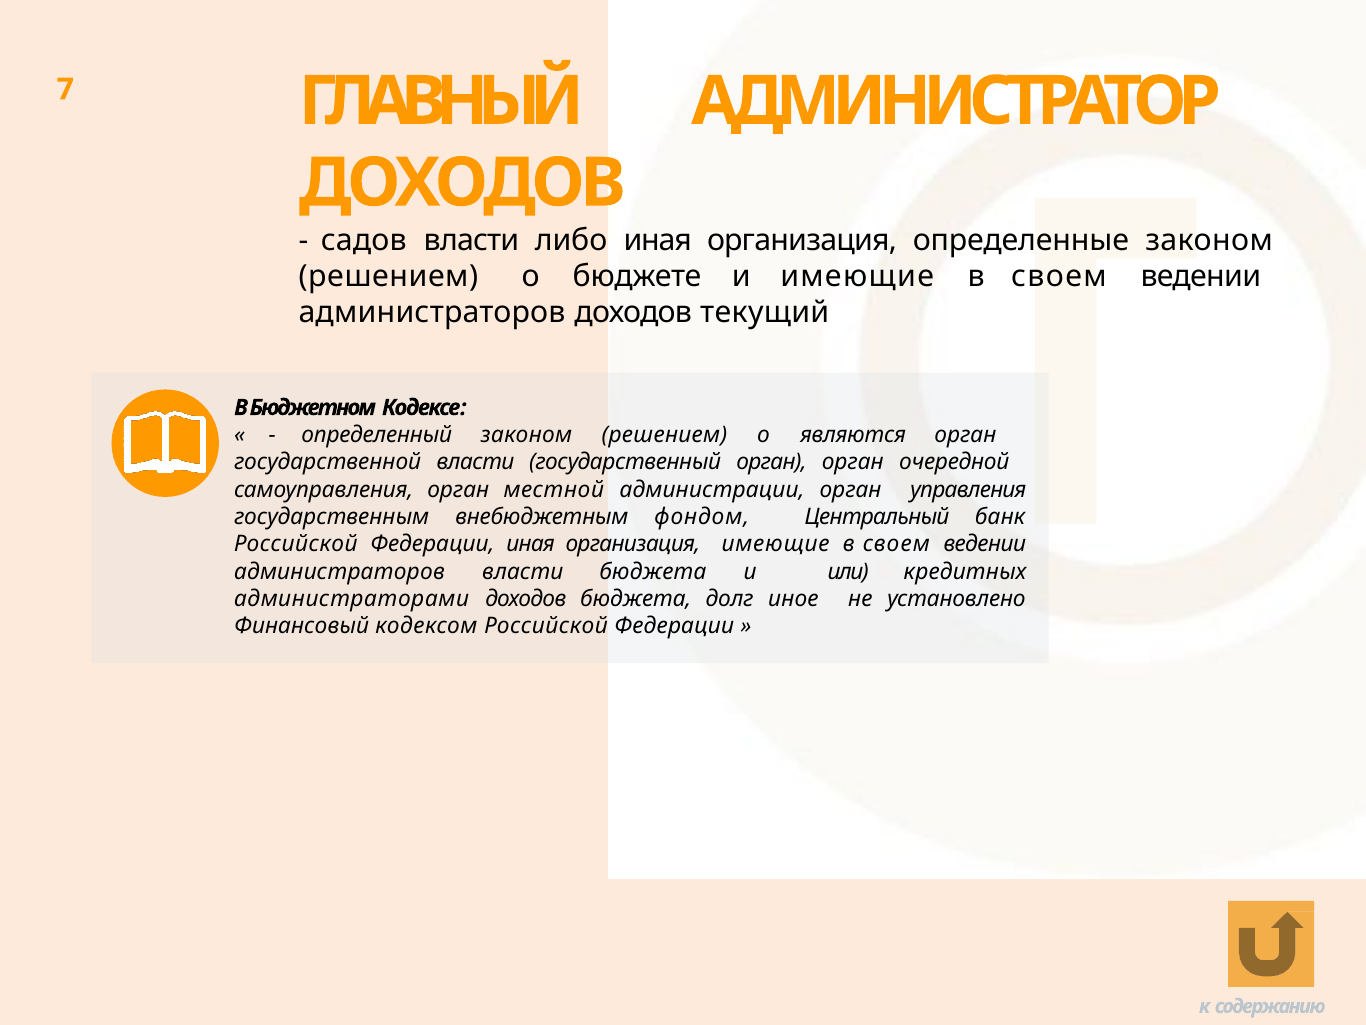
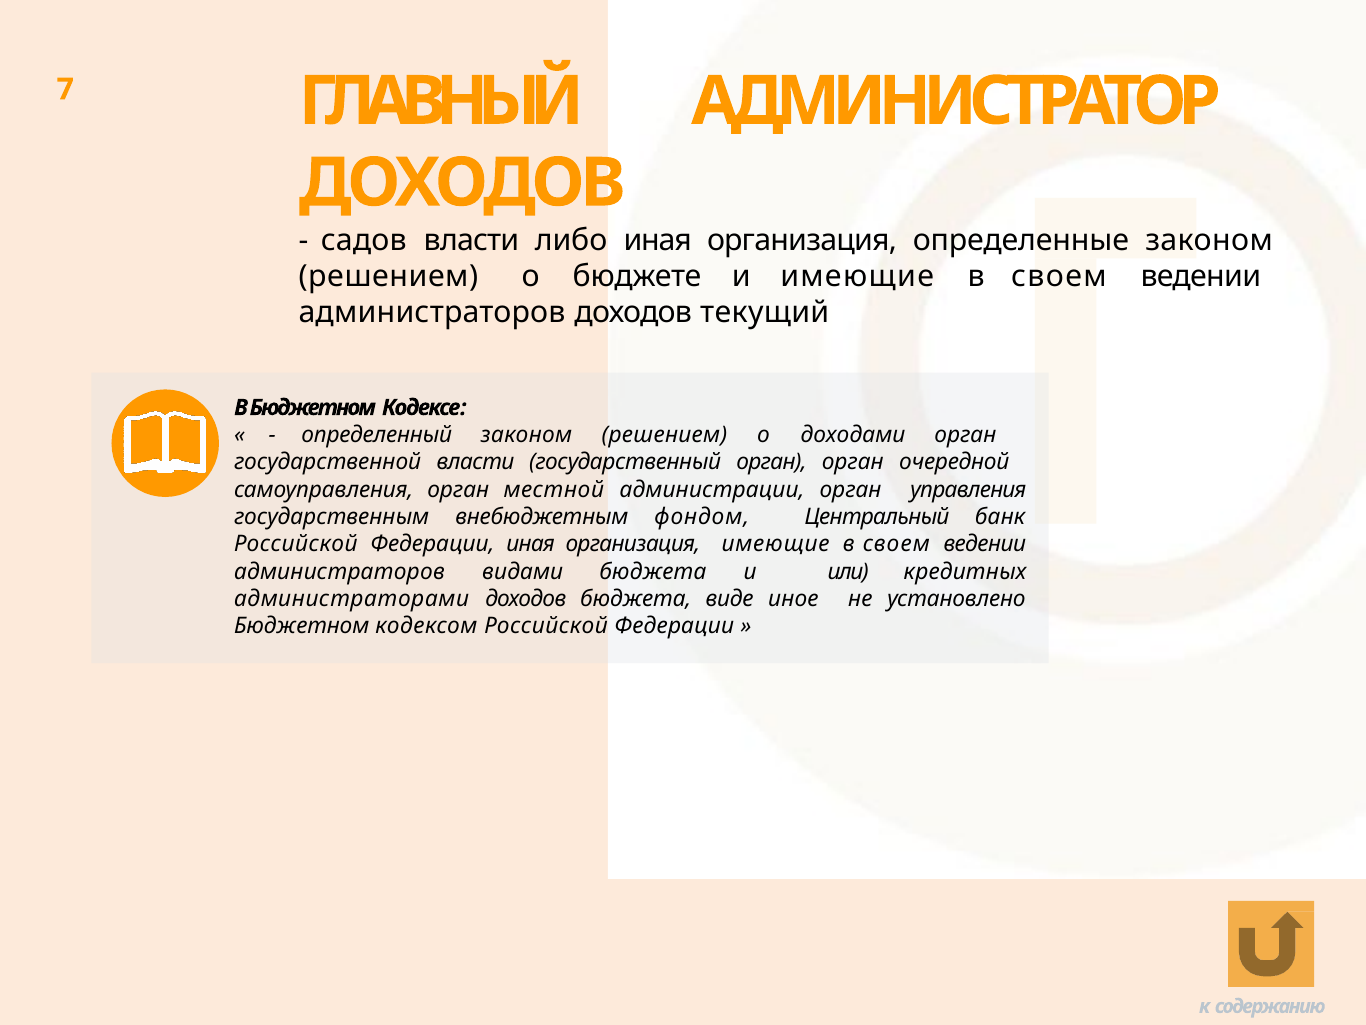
являются: являются -> доходами
администраторов власти: власти -> видами
долг: долг -> виде
Финансовый at (302, 626): Финансовый -> Бюджетном
